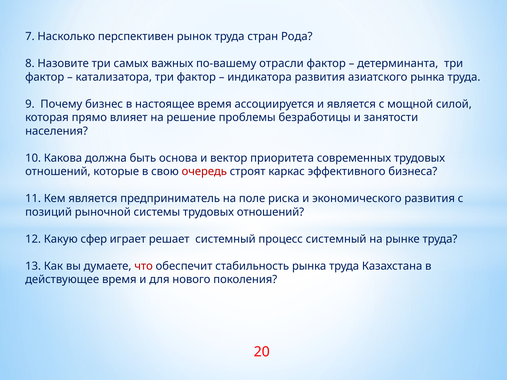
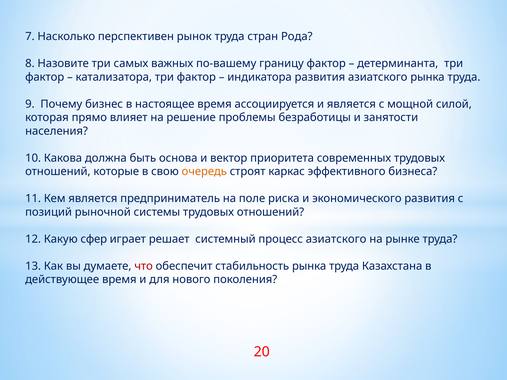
отрасли: отрасли -> границу
очередь colour: red -> orange
процесс системный: системный -> азиатского
